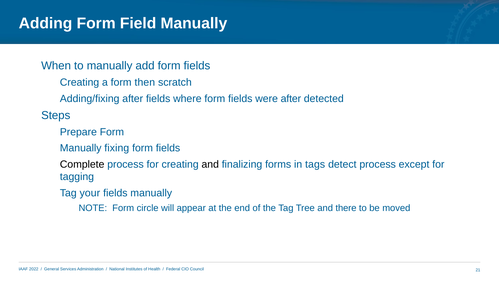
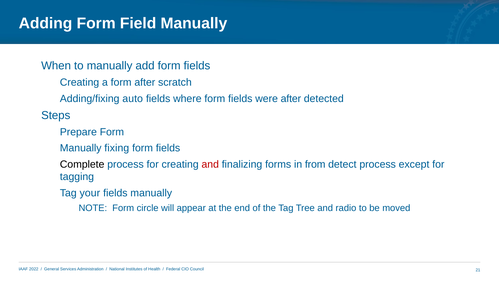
form then: then -> after
Adding/fixing after: after -> auto
and at (210, 164) colour: black -> red
tags: tags -> from
there: there -> radio
